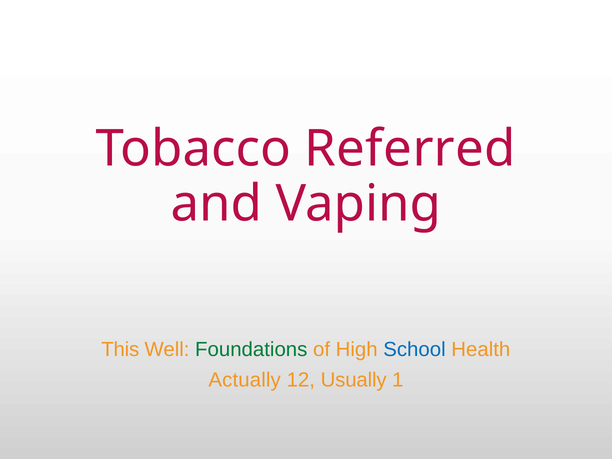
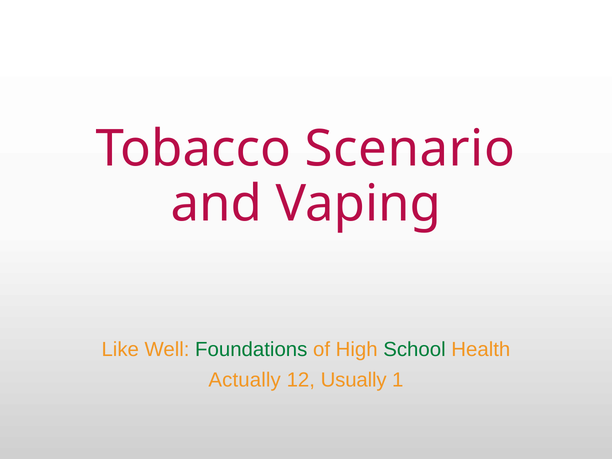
Referred: Referred -> Scenario
This: This -> Like
School colour: blue -> green
